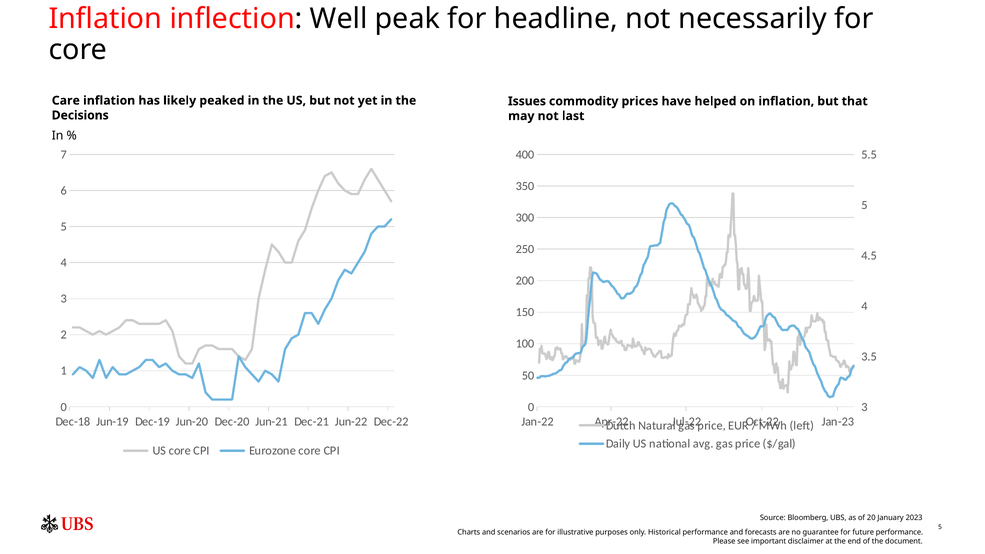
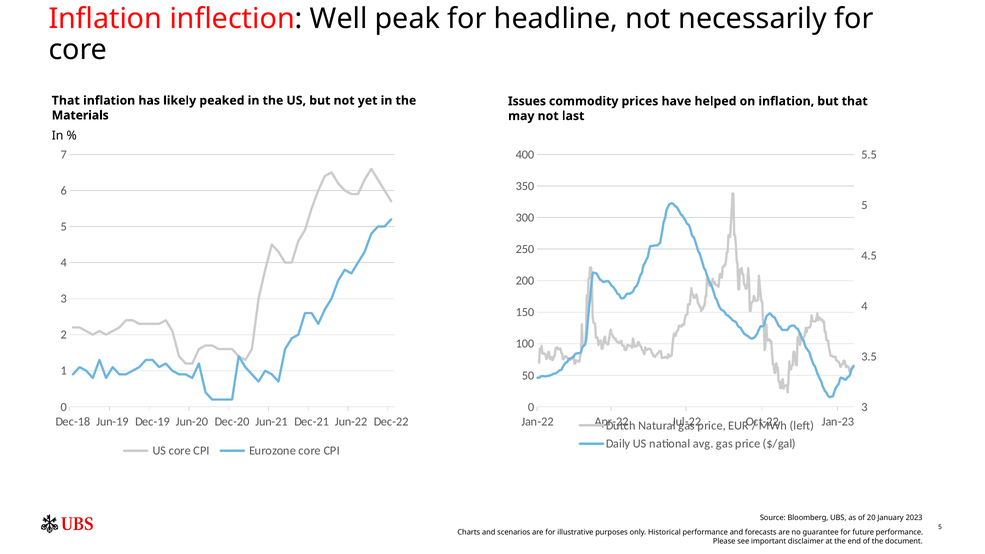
Care at (66, 101): Care -> That
Decisions: Decisions -> Materials
